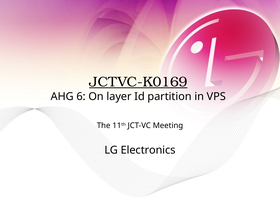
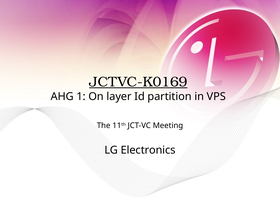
6: 6 -> 1
